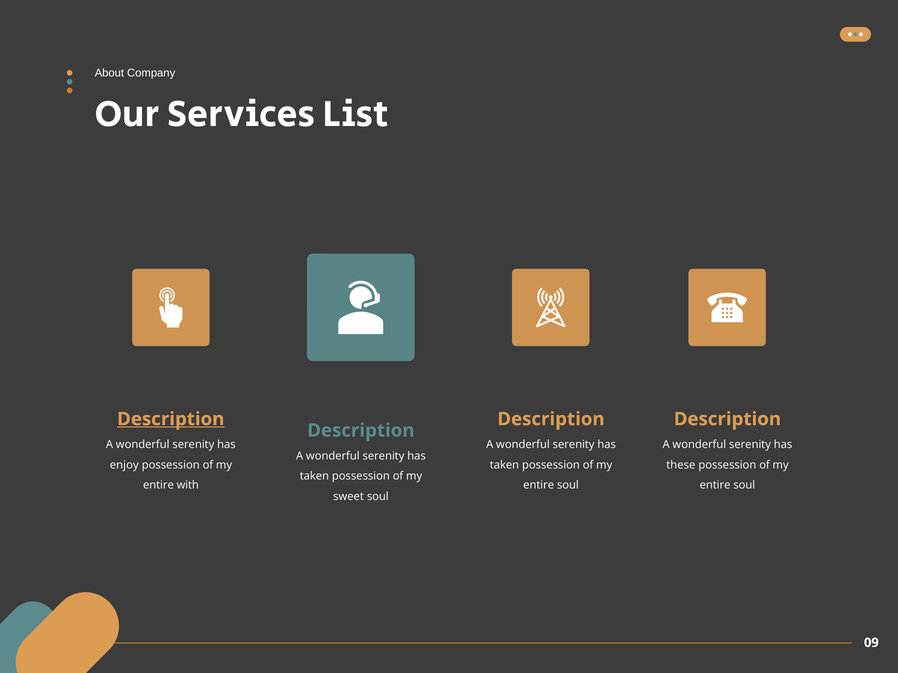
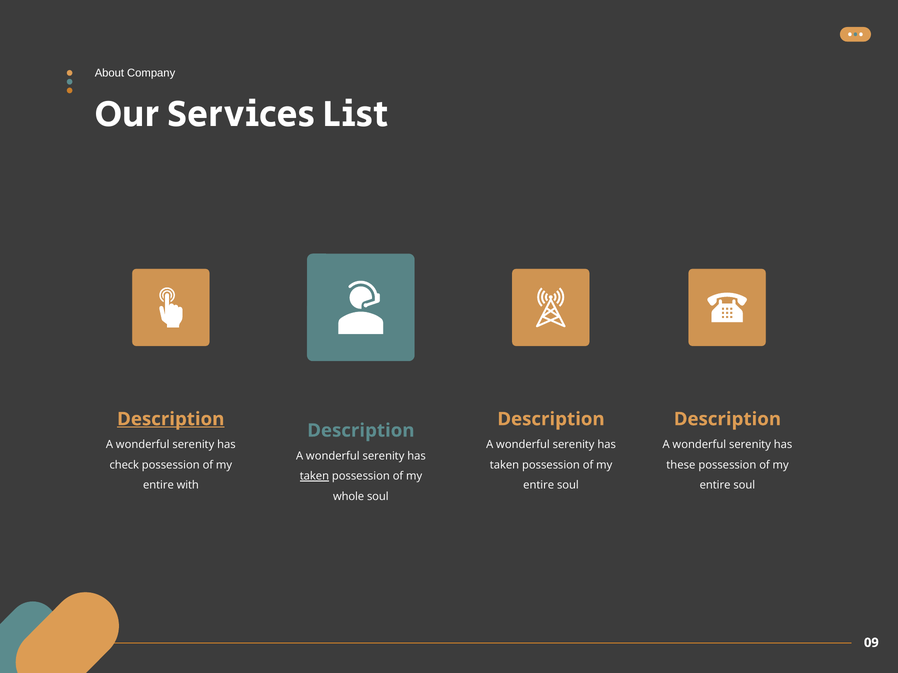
enjoy: enjoy -> check
taken at (314, 477) underline: none -> present
sweet: sweet -> whole
